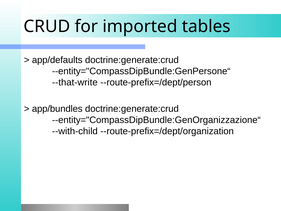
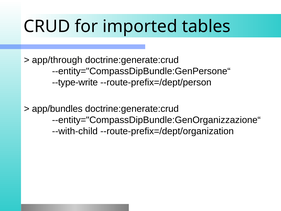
app/defaults: app/defaults -> app/through
--that-write: --that-write -> --type-write
